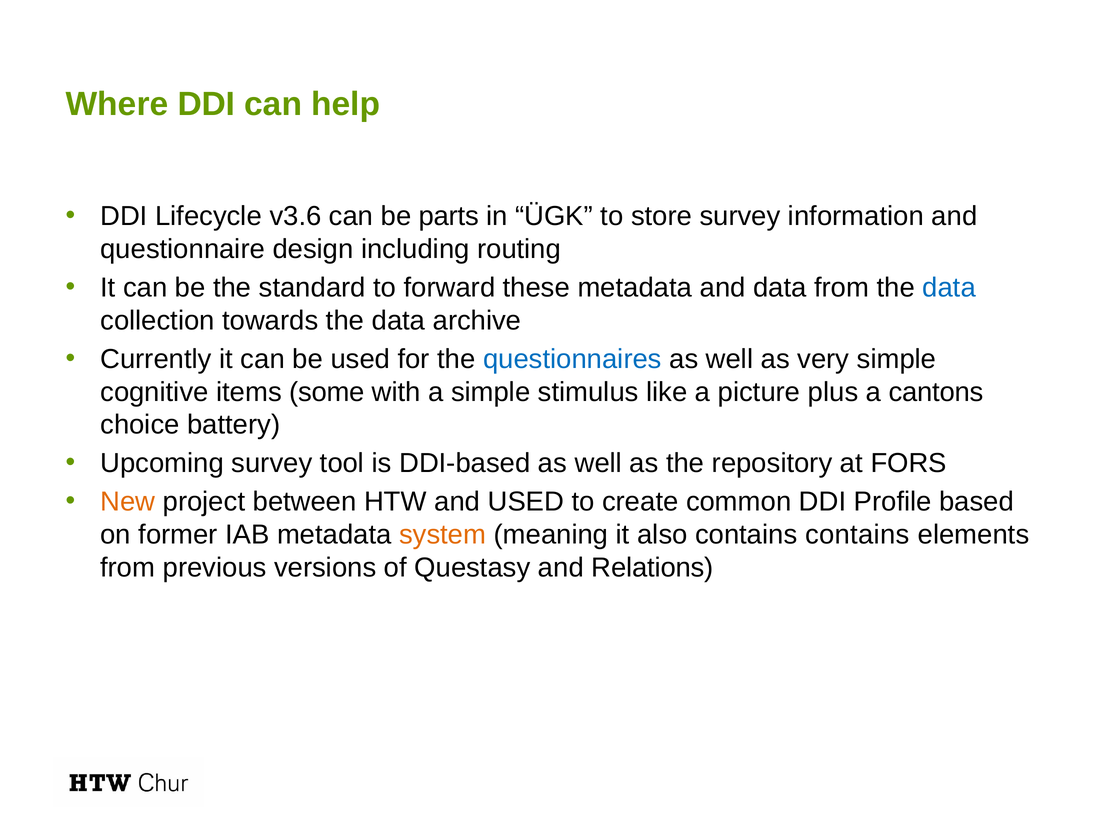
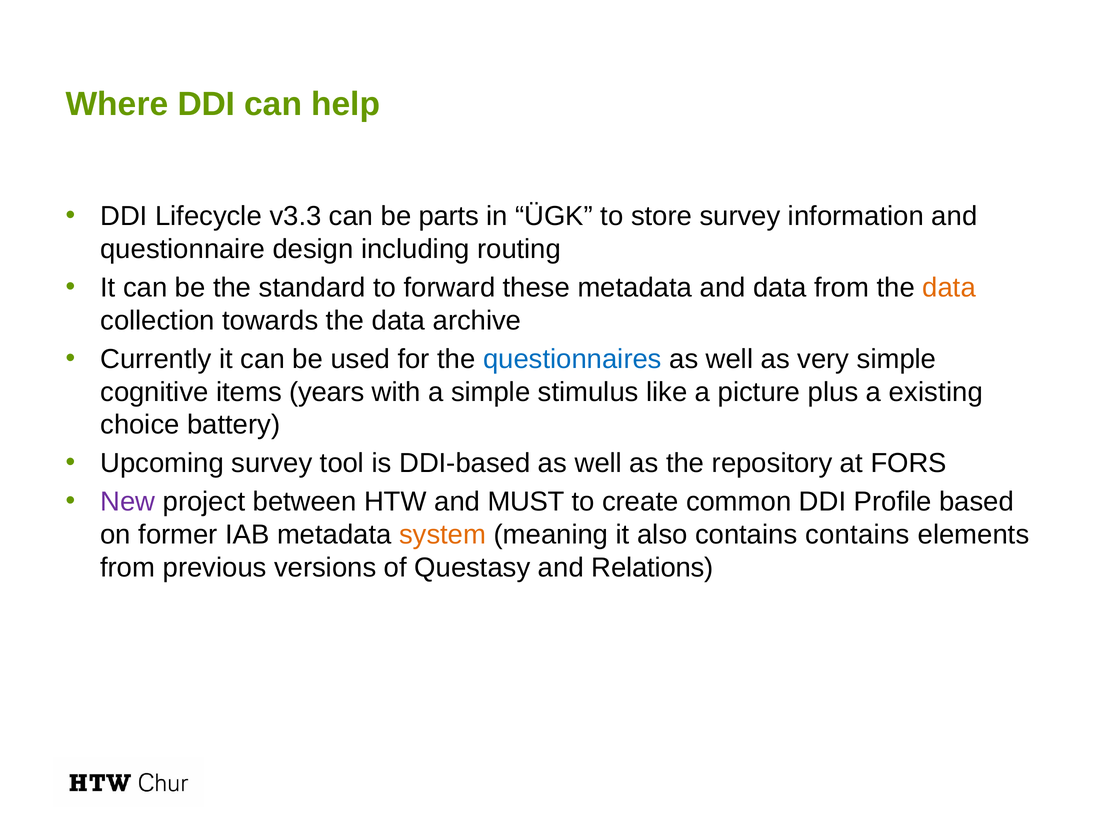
v3.6: v3.6 -> v3.3
data at (949, 288) colour: blue -> orange
some: some -> years
cantons: cantons -> existing
New colour: orange -> purple
and USED: USED -> MUST
